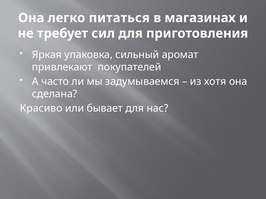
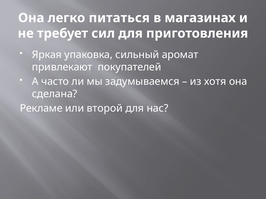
Красиво: Красиво -> Рекламе
бывает: бывает -> второй
